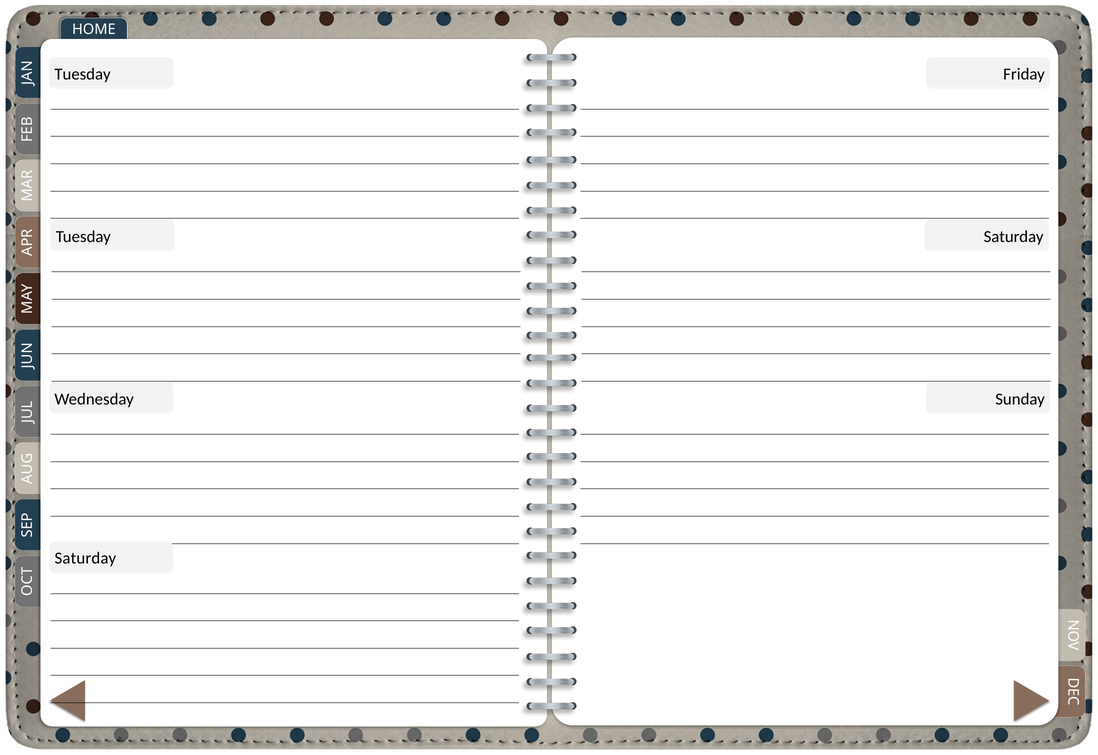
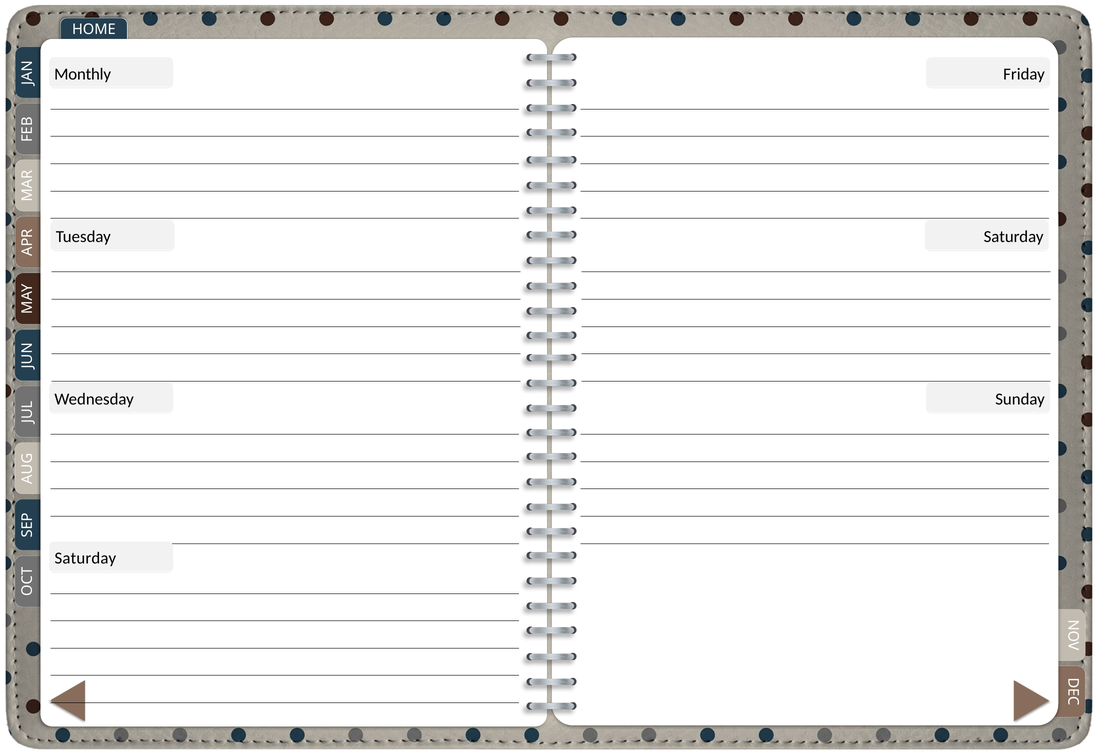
Tuesday at (83, 74): Tuesday -> Monthly
